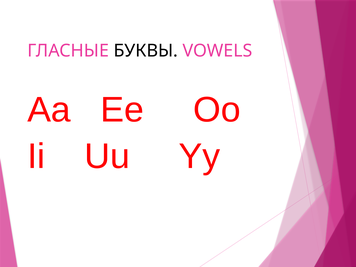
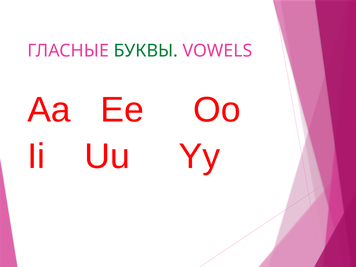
БУКВЫ colour: black -> green
